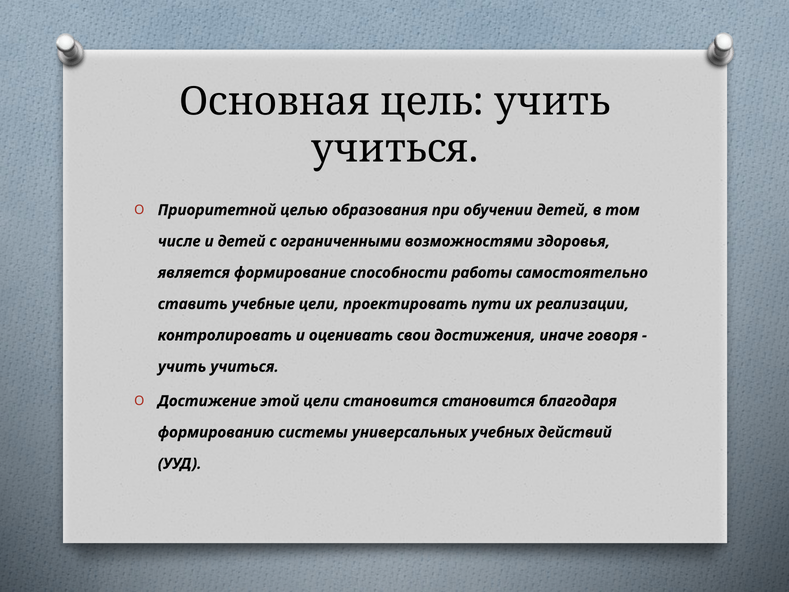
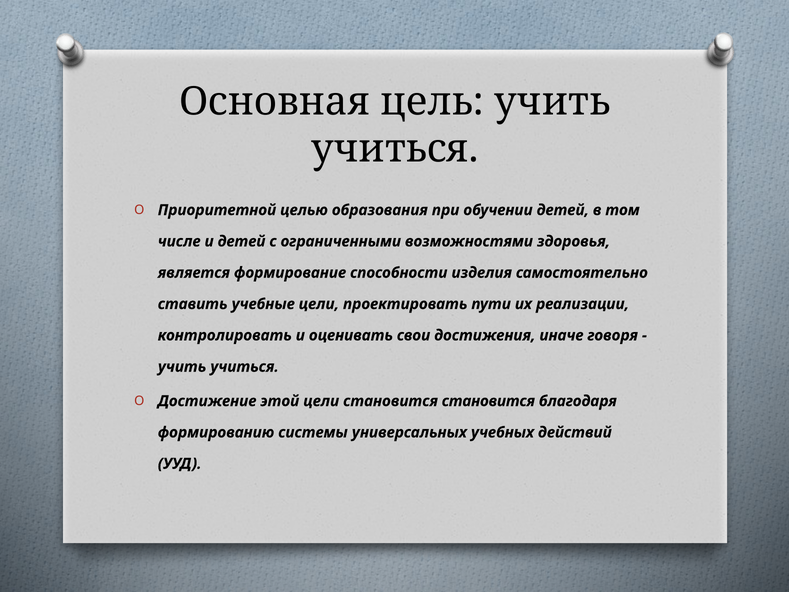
работы: работы -> изделия
